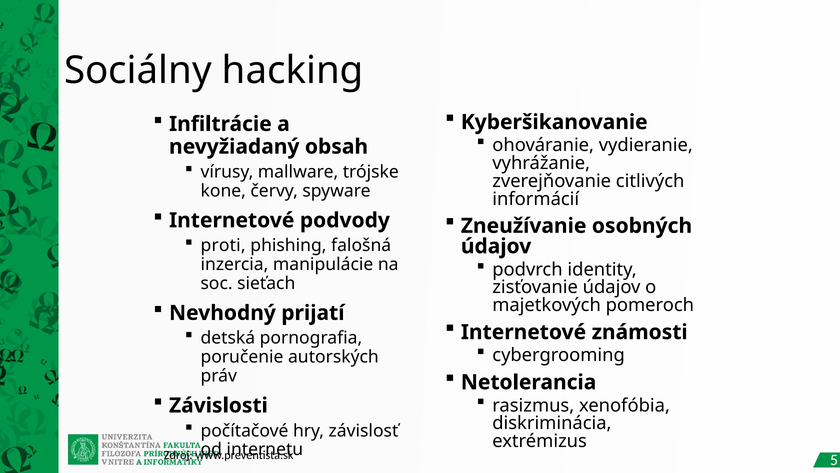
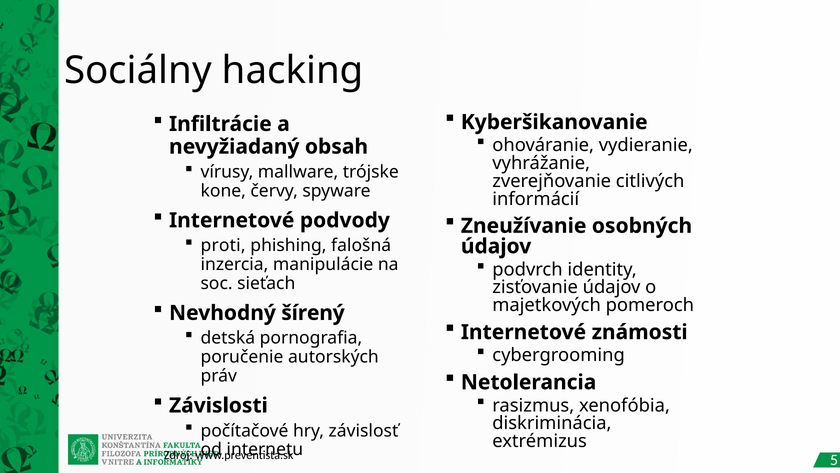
prijatí: prijatí -> šírený
